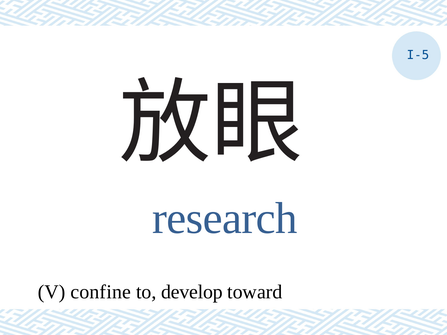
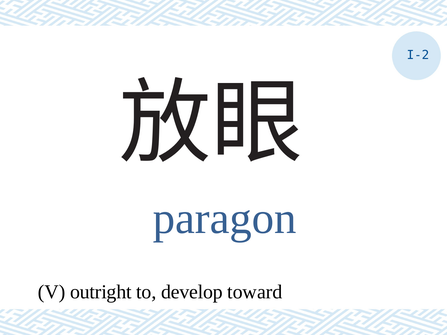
I-5: I-5 -> I-2
research: research -> paragon
confine: confine -> outright
